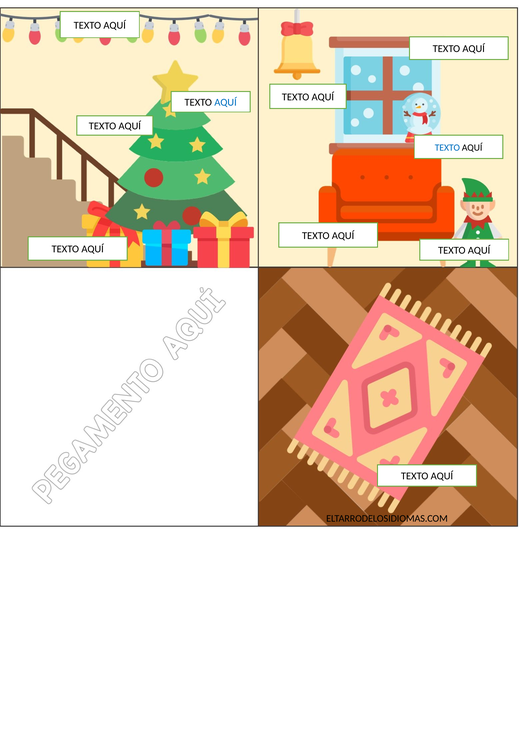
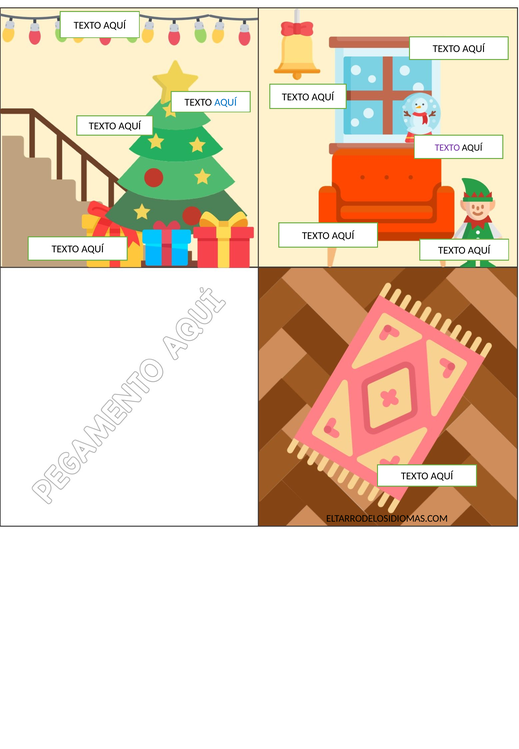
TEXTO at (447, 148) colour: blue -> purple
